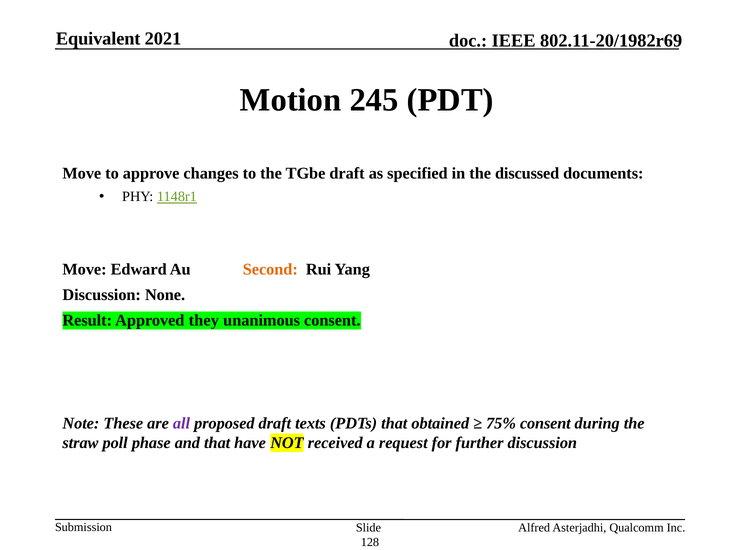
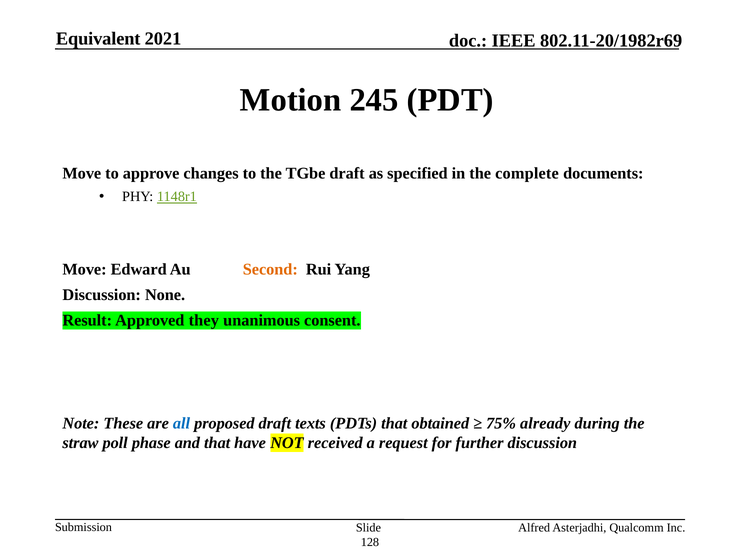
discussed: discussed -> complete
all colour: purple -> blue
75% consent: consent -> already
